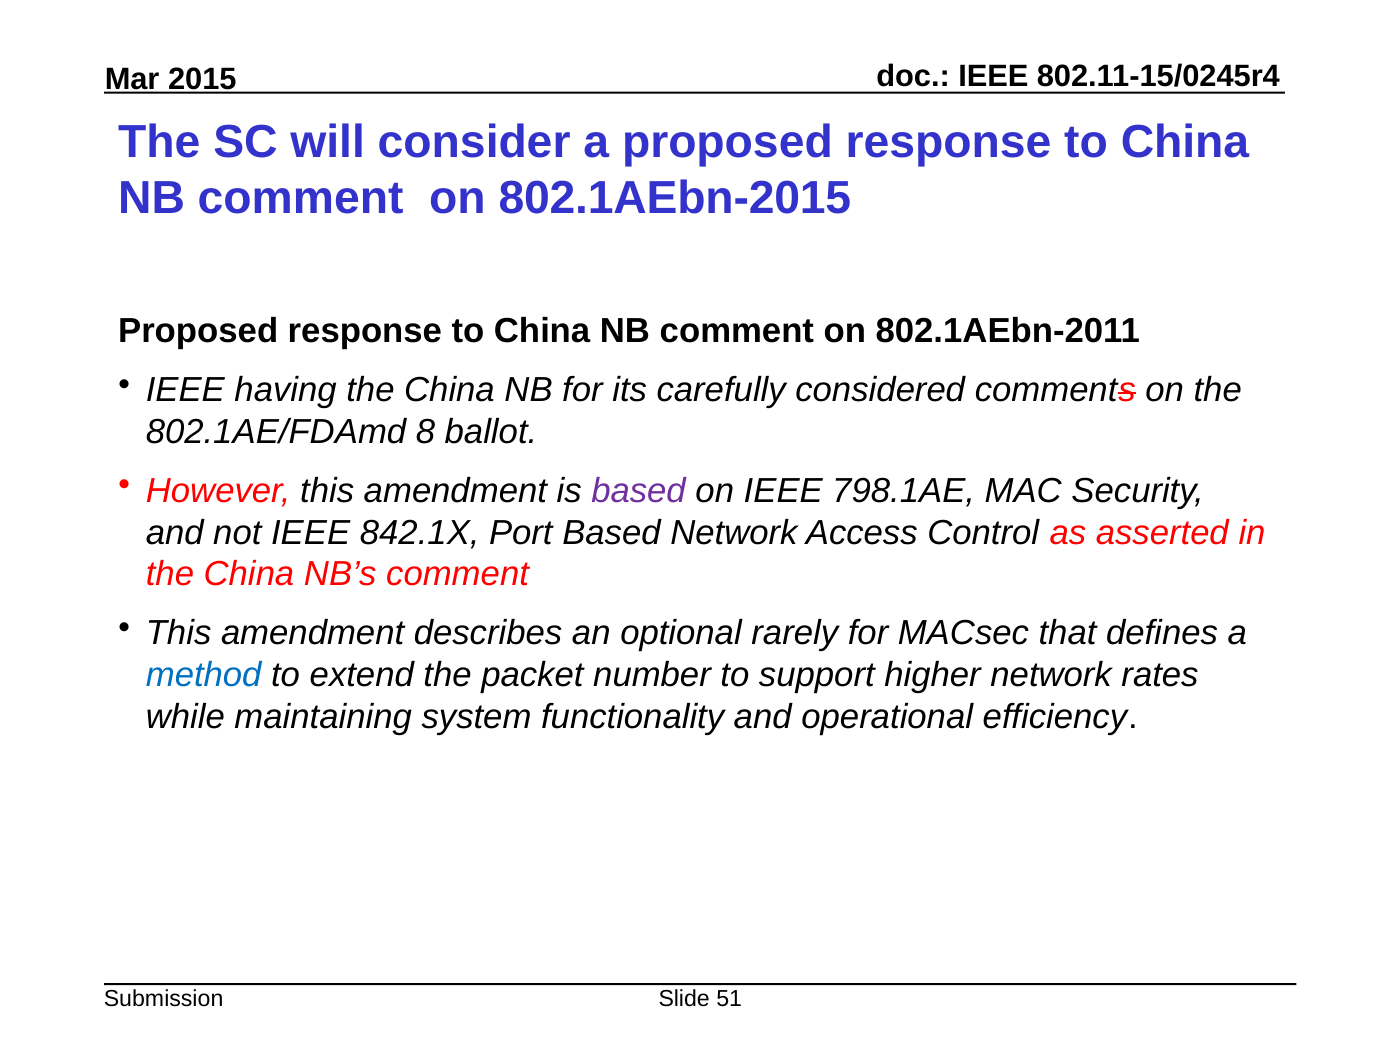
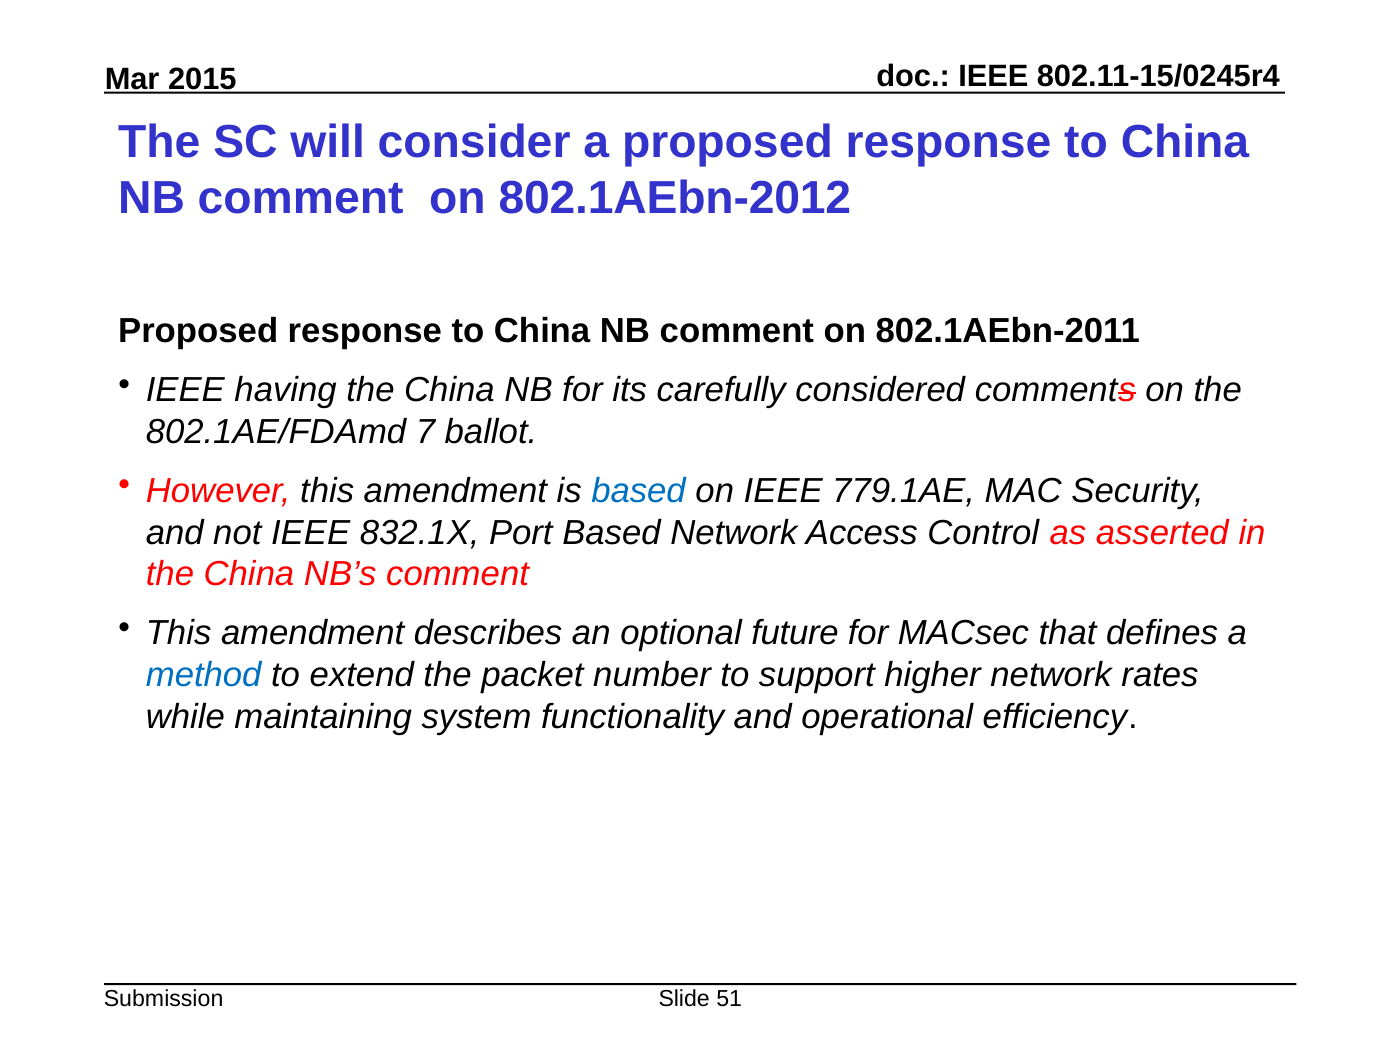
802.1AEbn-2015: 802.1AEbn-2015 -> 802.1AEbn-2012
8: 8 -> 7
based at (639, 491) colour: purple -> blue
798.1AE: 798.1AE -> 779.1AE
842.1X: 842.1X -> 832.1X
rarely: rarely -> future
